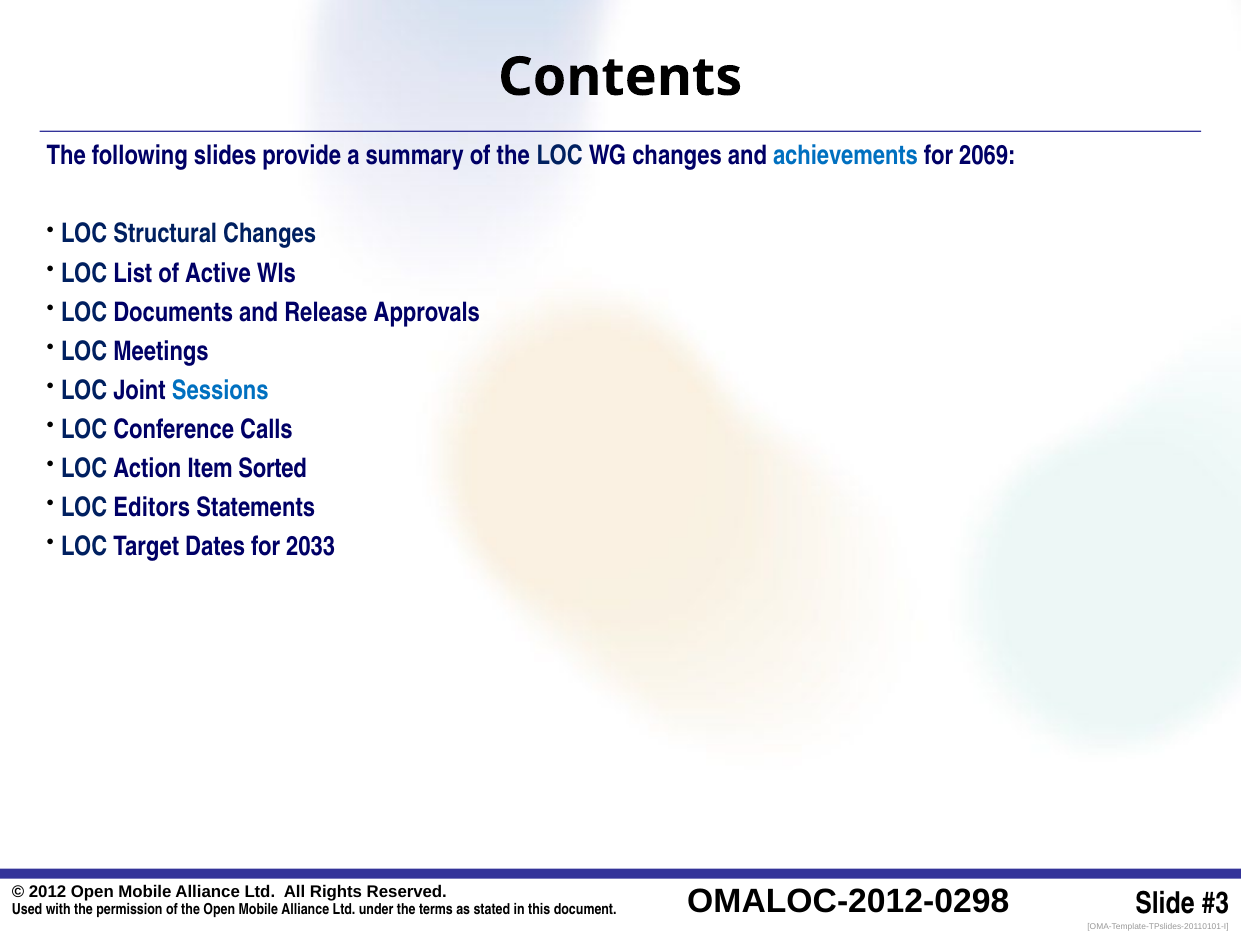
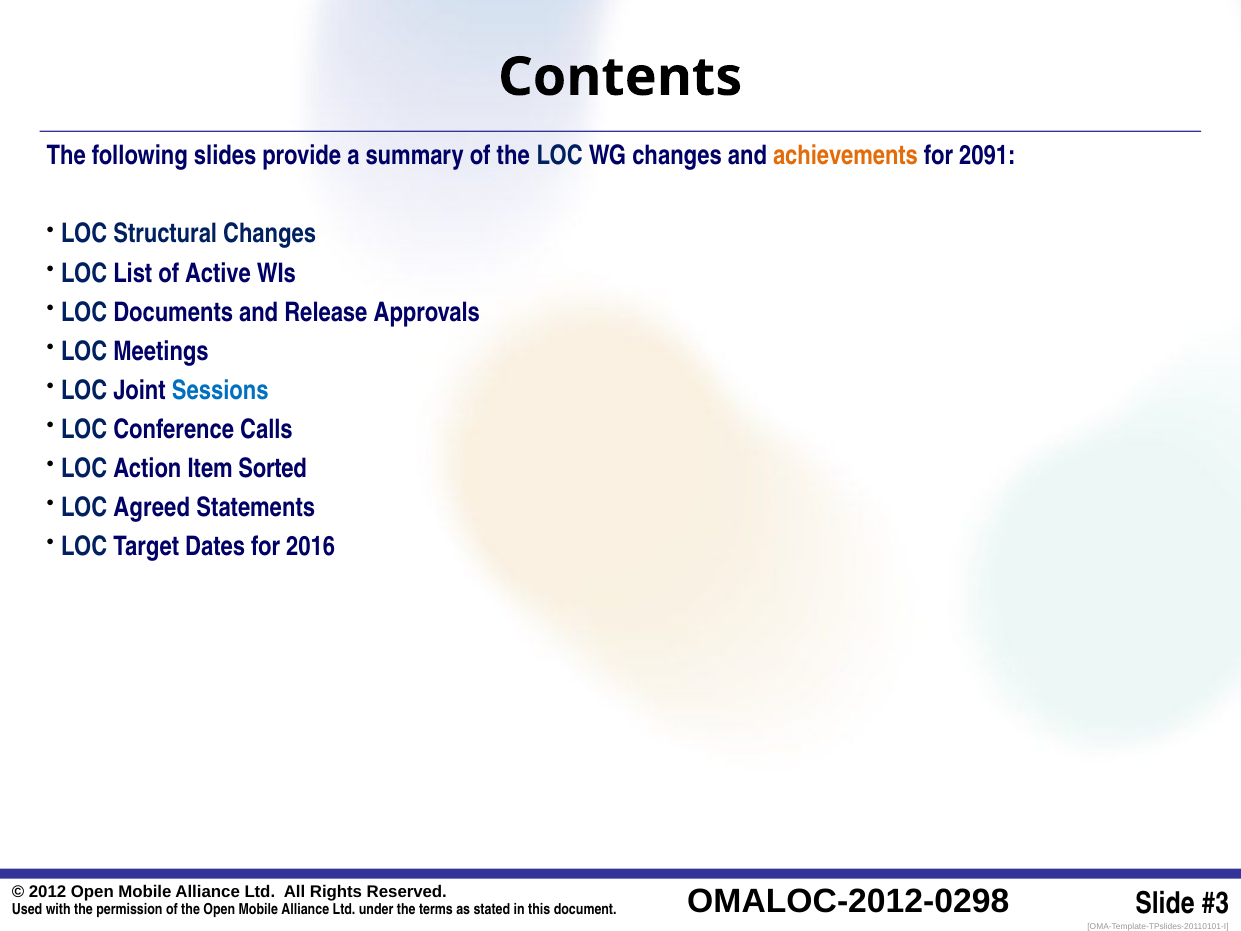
achievements colour: blue -> orange
2069: 2069 -> 2091
Editors: Editors -> Agreed
2033: 2033 -> 2016
